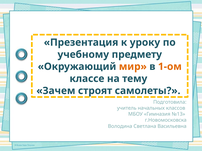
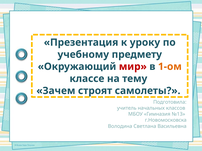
мир colour: orange -> red
